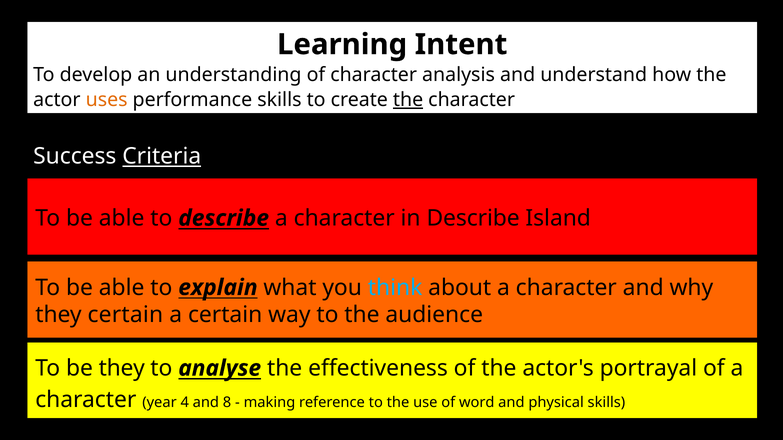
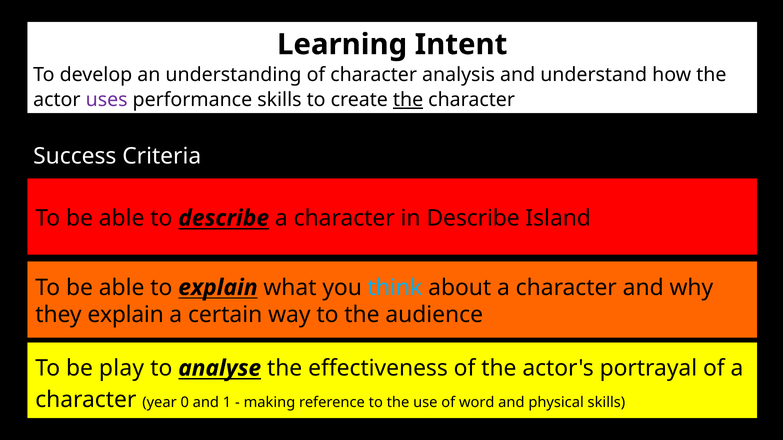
uses colour: orange -> purple
Criteria underline: present -> none
they certain: certain -> explain
be they: they -> play
4: 4 -> 0
8: 8 -> 1
